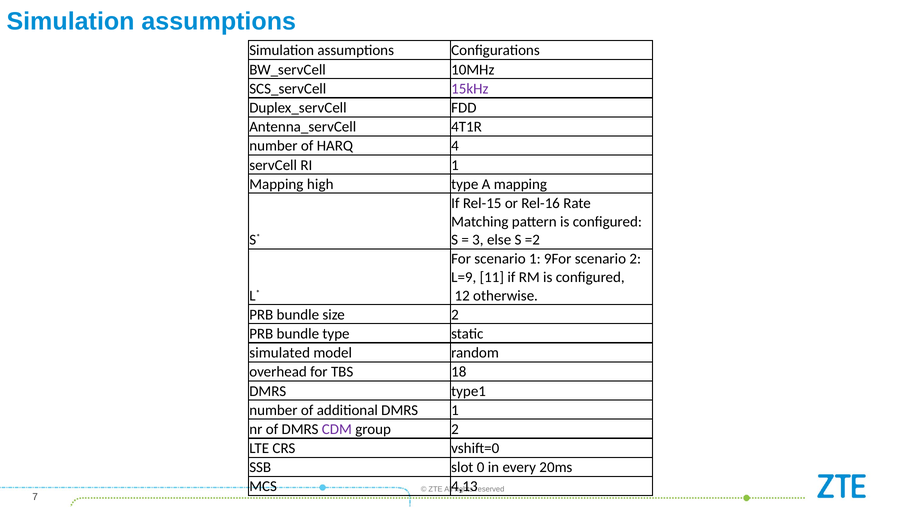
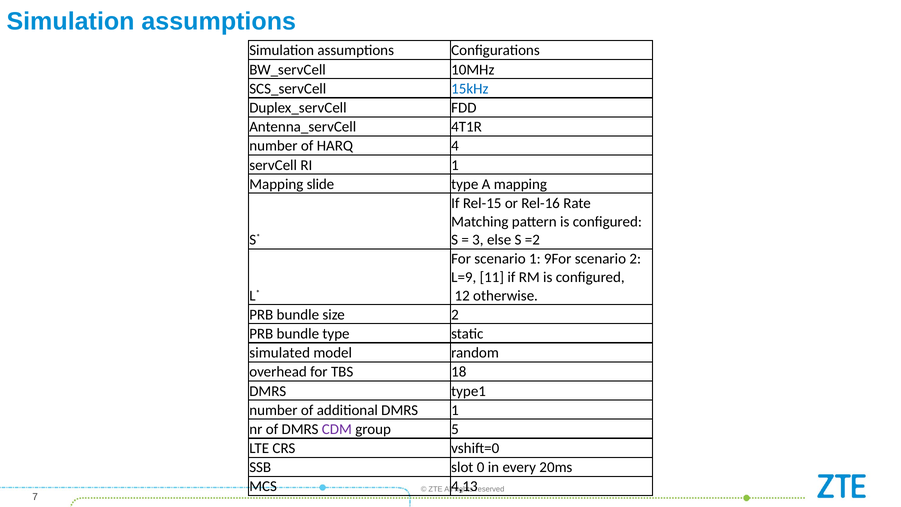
15kHz colour: purple -> blue
high: high -> slide
group 2: 2 -> 5
